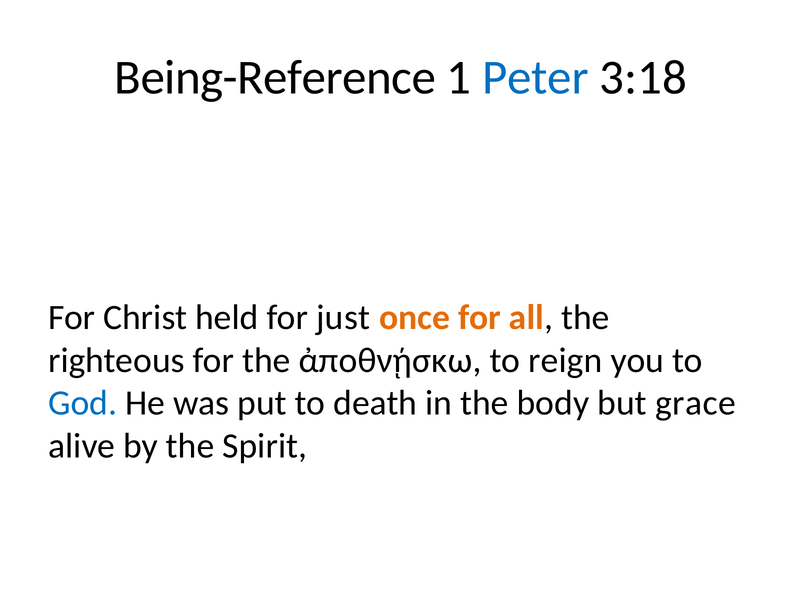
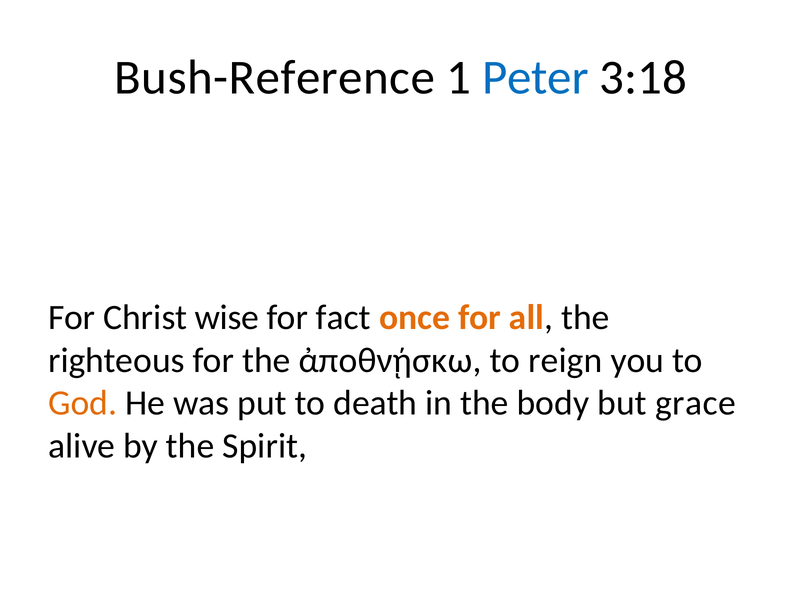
Being-Reference: Being-Reference -> Bush-Reference
held: held -> wise
just: just -> fact
God colour: blue -> orange
